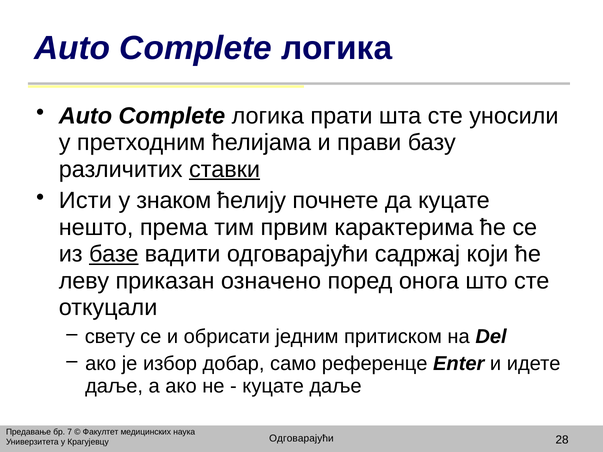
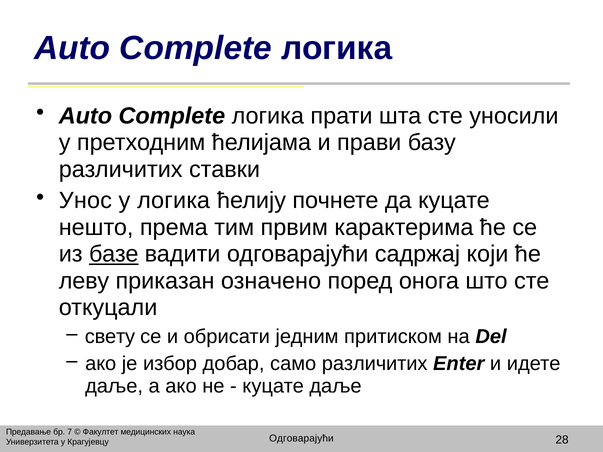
ставки underline: present -> none
Исти: Исти -> Унос
у знаком: знаком -> логика
само референце: референце -> различитих
